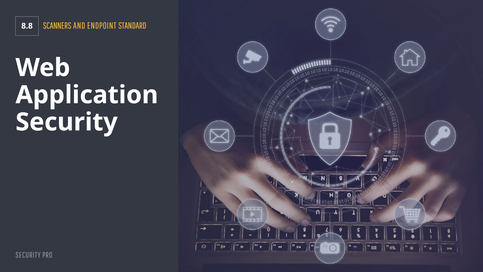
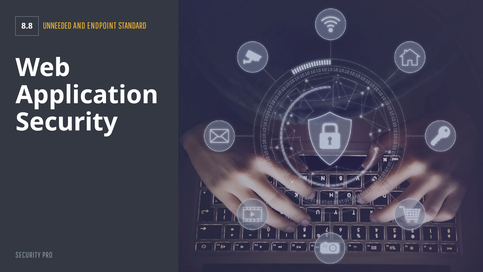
SCANNERS: SCANNERS -> UNNEEDED
